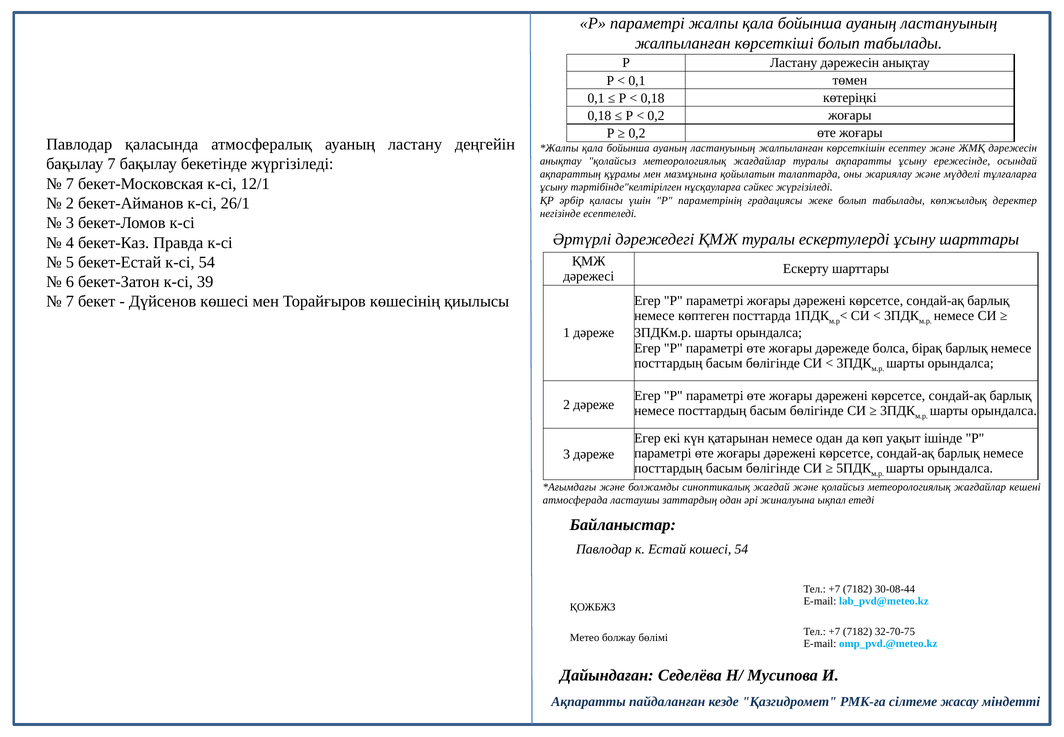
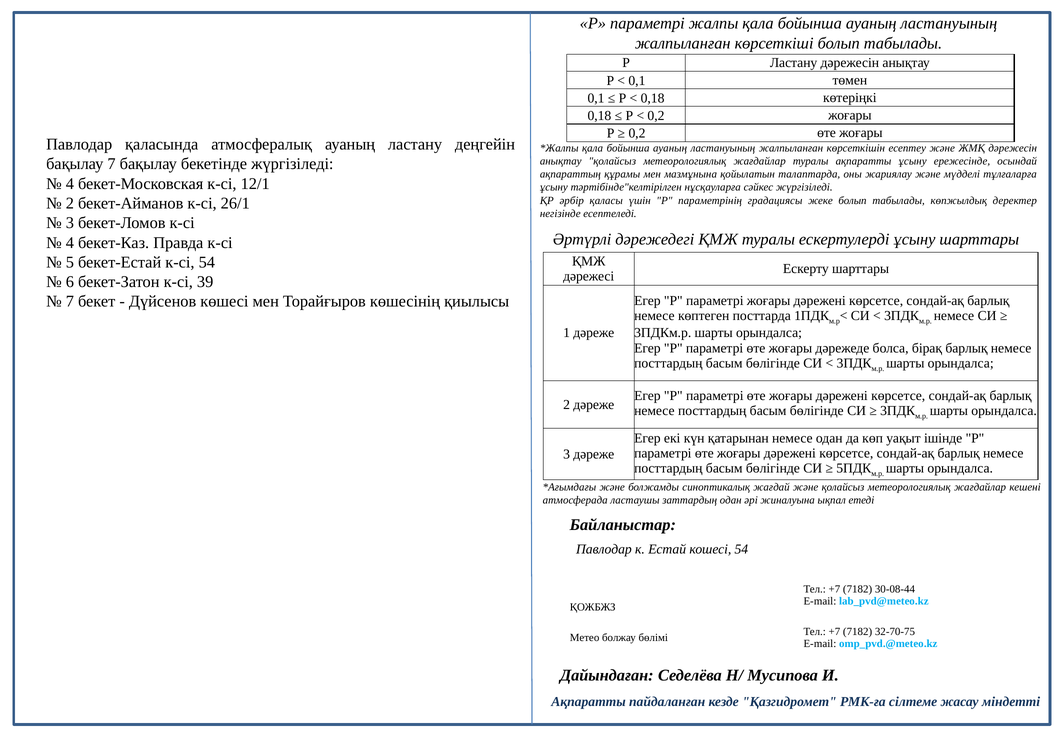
7 at (70, 184): 7 -> 4
